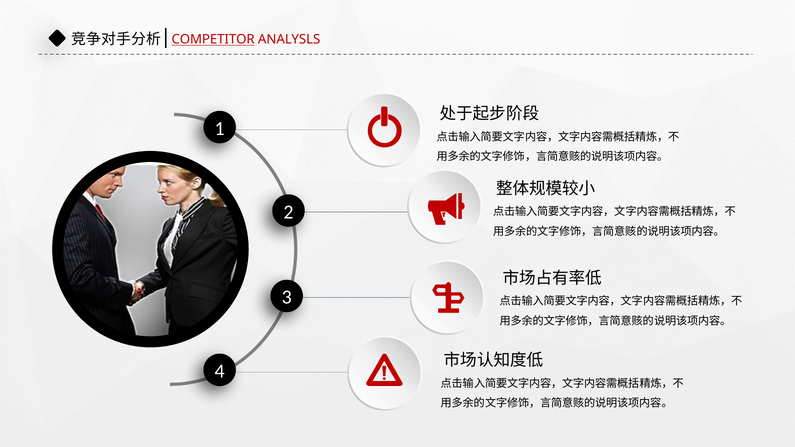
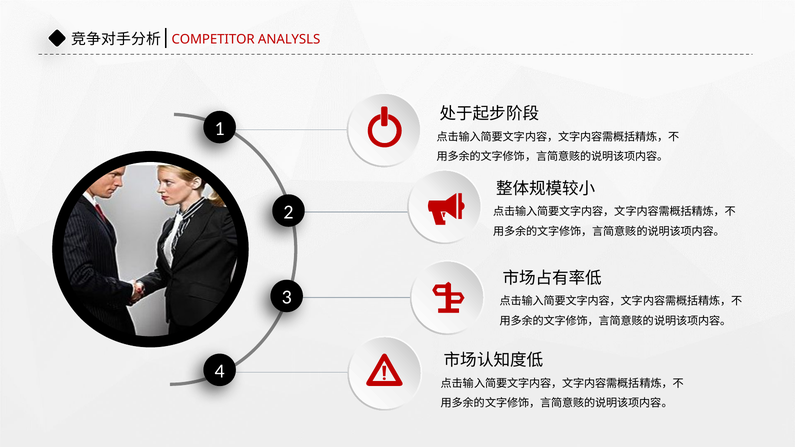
COMPETITOR underline: present -> none
